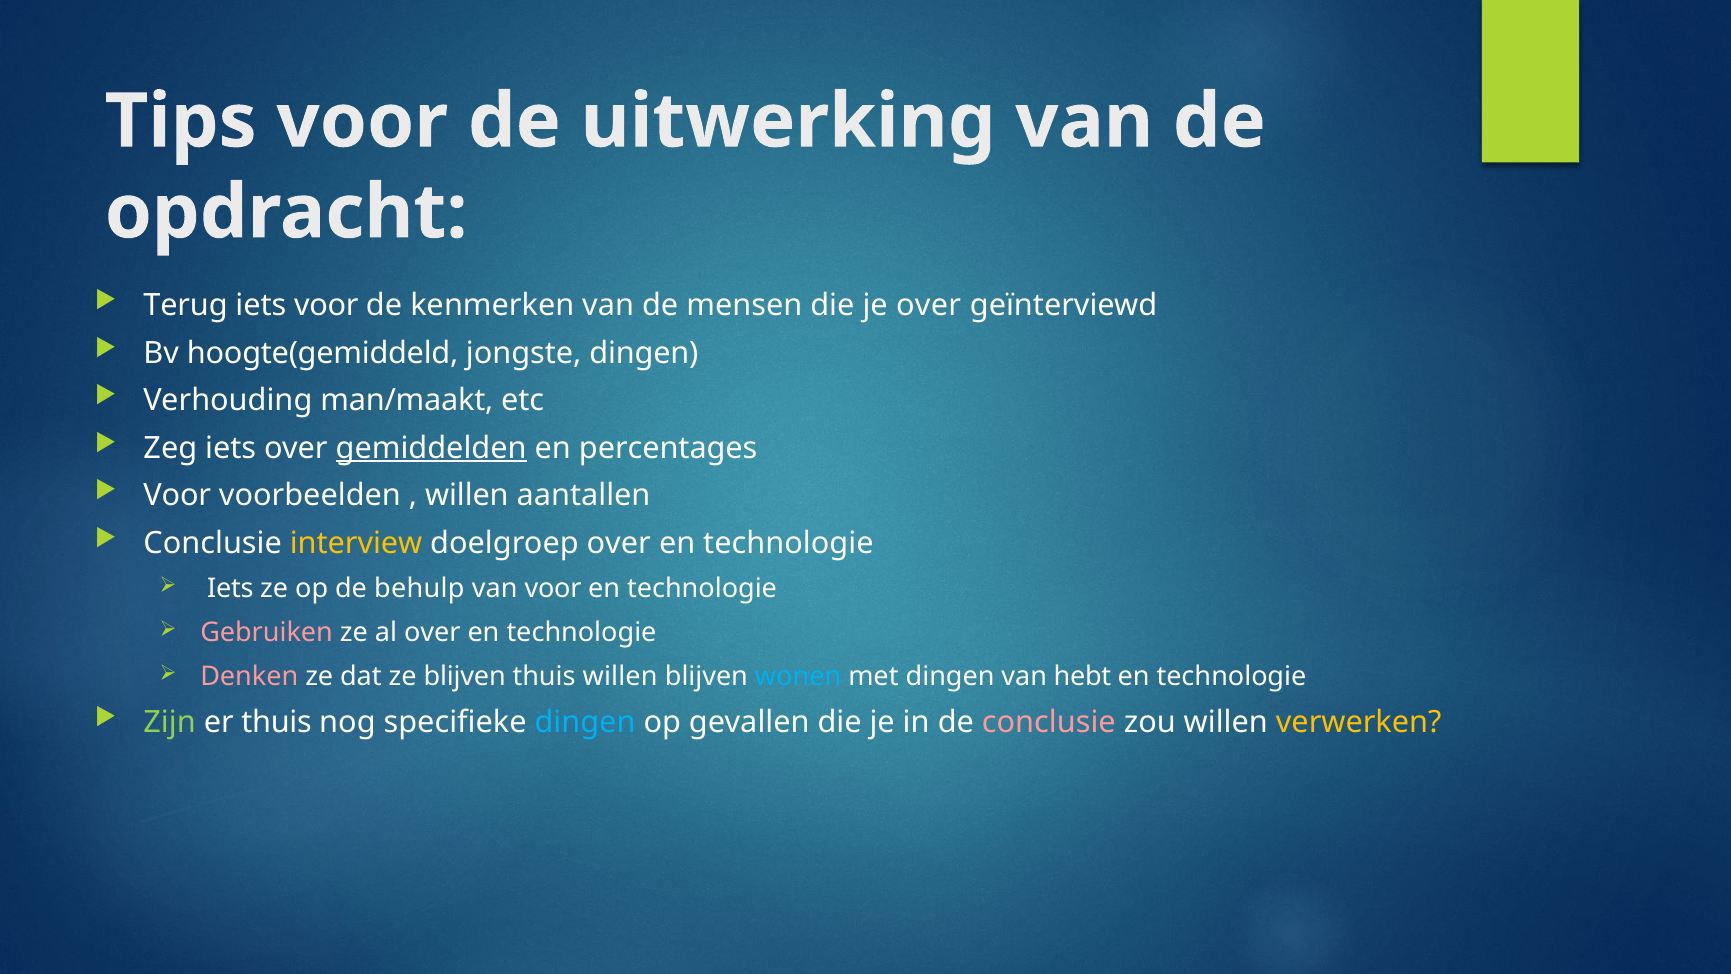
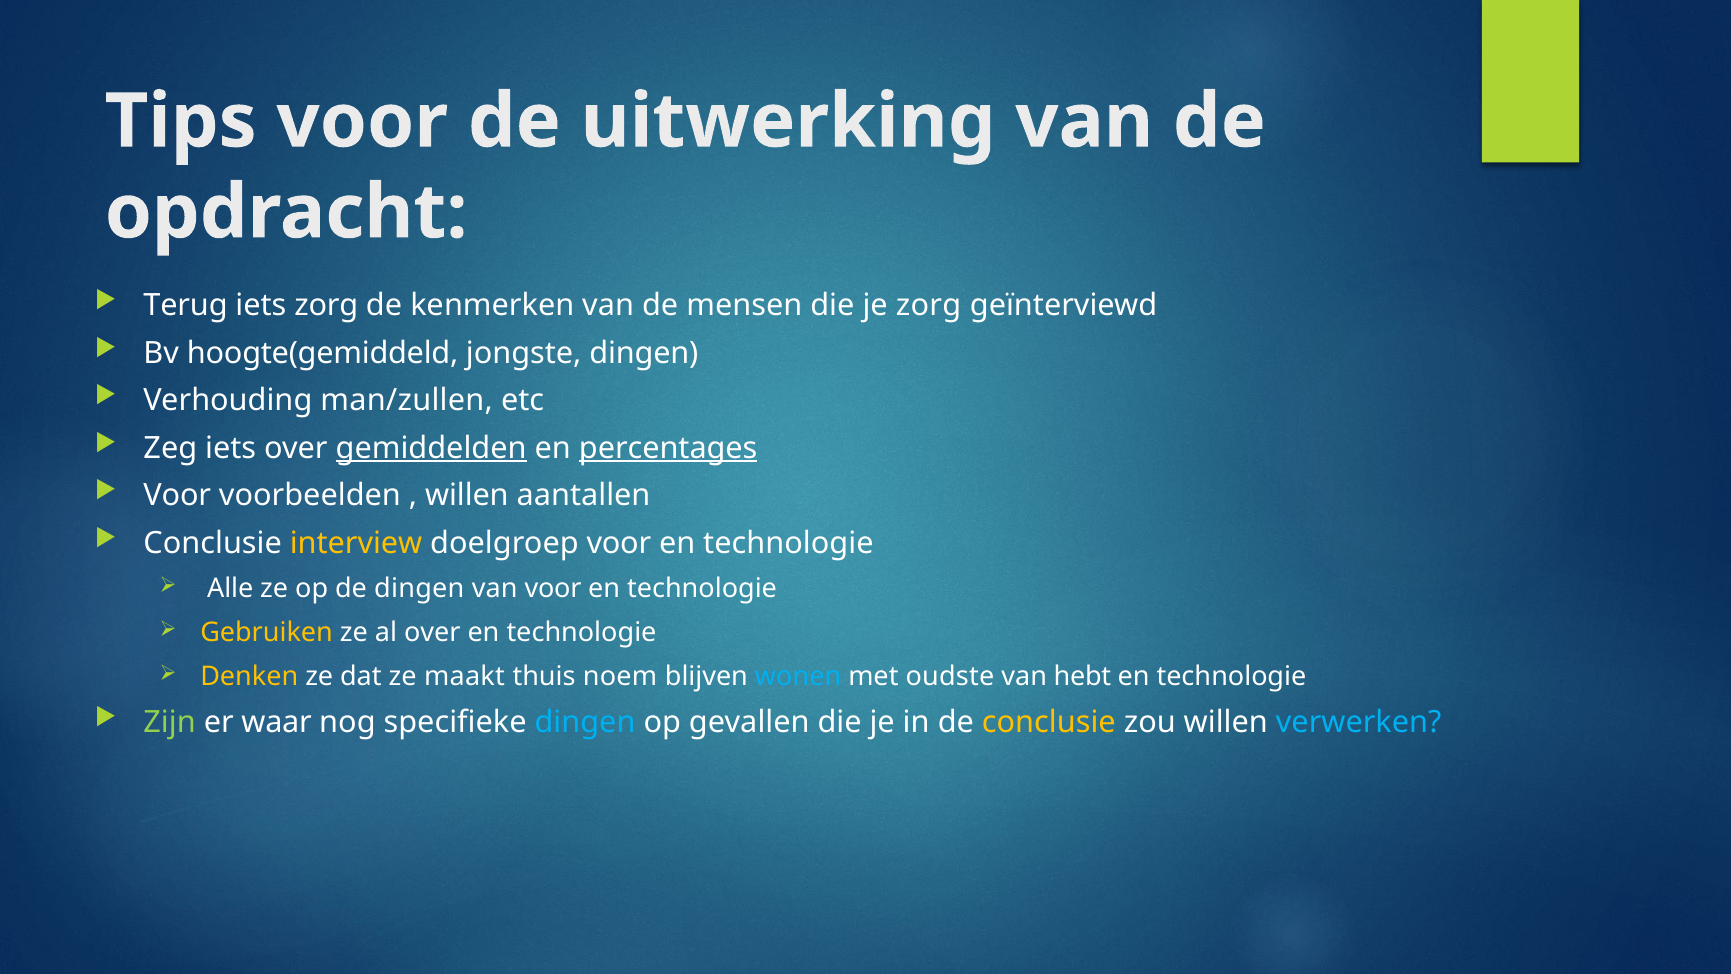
iets voor: voor -> zorg
je over: over -> zorg
man/maakt: man/maakt -> man/zullen
percentages underline: none -> present
doelgroep over: over -> voor
Iets at (230, 589): Iets -> Alle
de behulp: behulp -> dingen
Gebruiken colour: pink -> yellow
Denken colour: pink -> yellow
ze blijven: blijven -> maakt
thuis willen: willen -> noem
met dingen: dingen -> oudste
er thuis: thuis -> waar
conclusie at (1049, 722) colour: pink -> yellow
verwerken colour: yellow -> light blue
